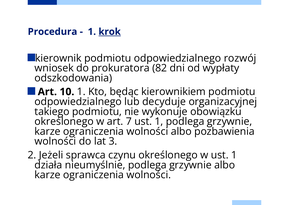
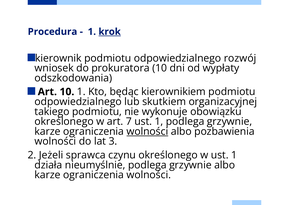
prokuratora 82: 82 -> 10
decyduje: decyduje -> skutkiem
wolności at (147, 131) underline: none -> present
